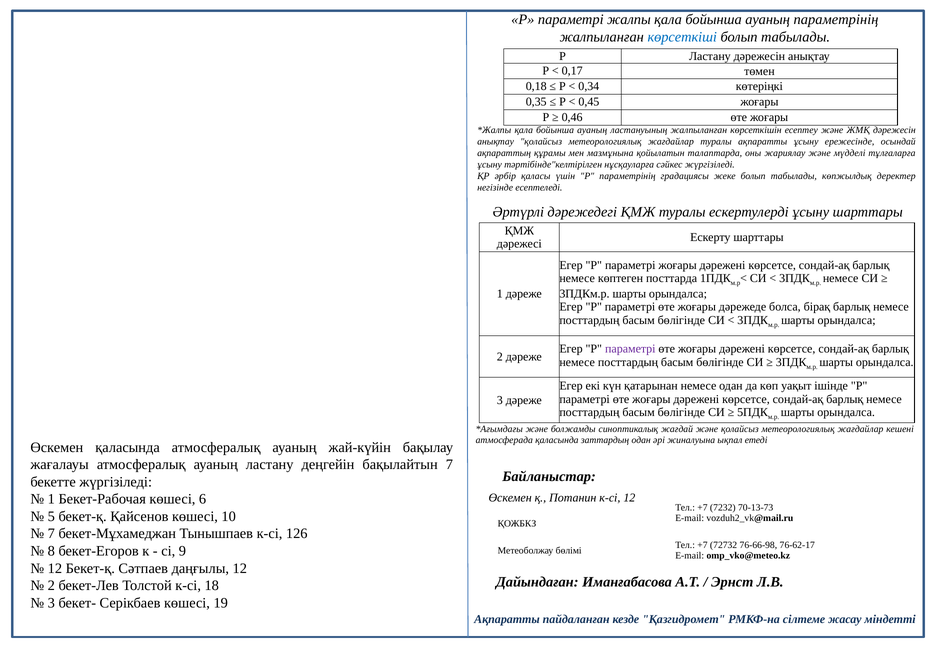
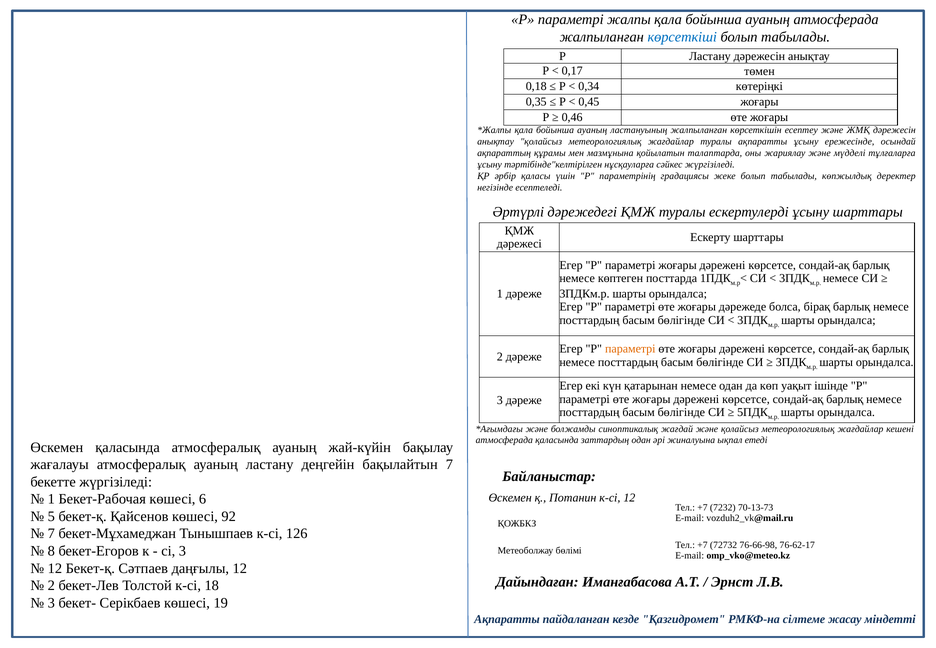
ауаның параметрінің: параметрінің -> атмосферада
параметрі at (630, 349) colour: purple -> orange
10: 10 -> 92
сі 9: 9 -> 3
